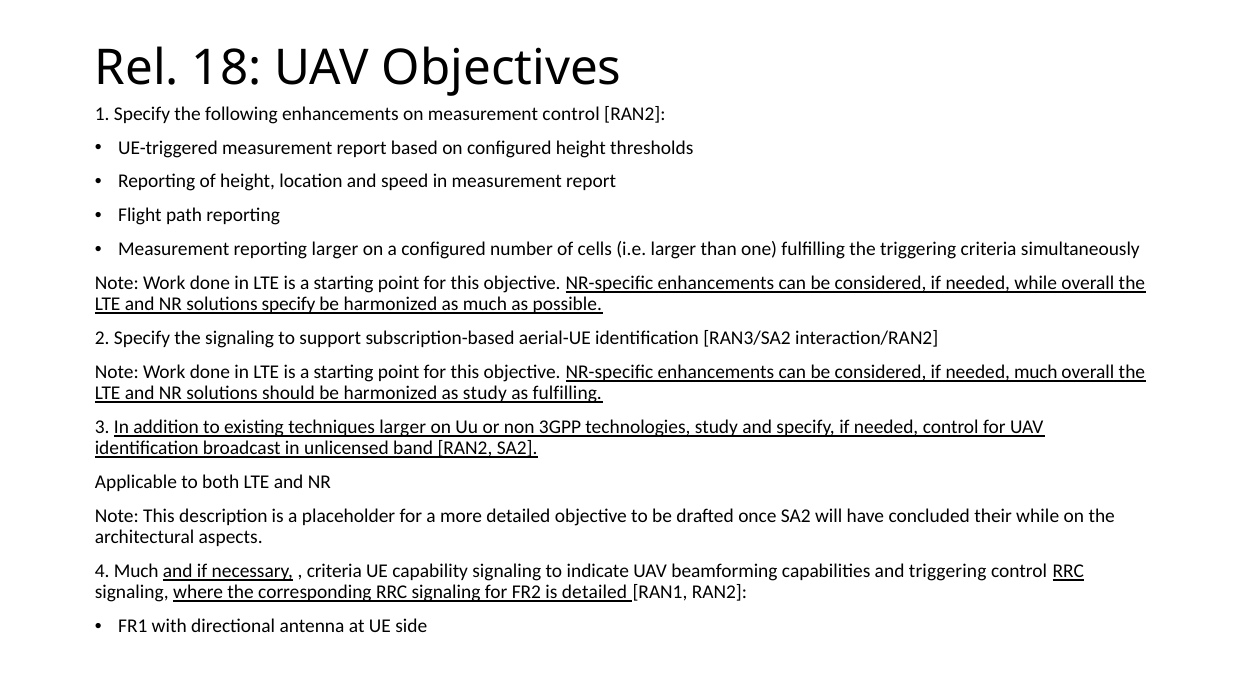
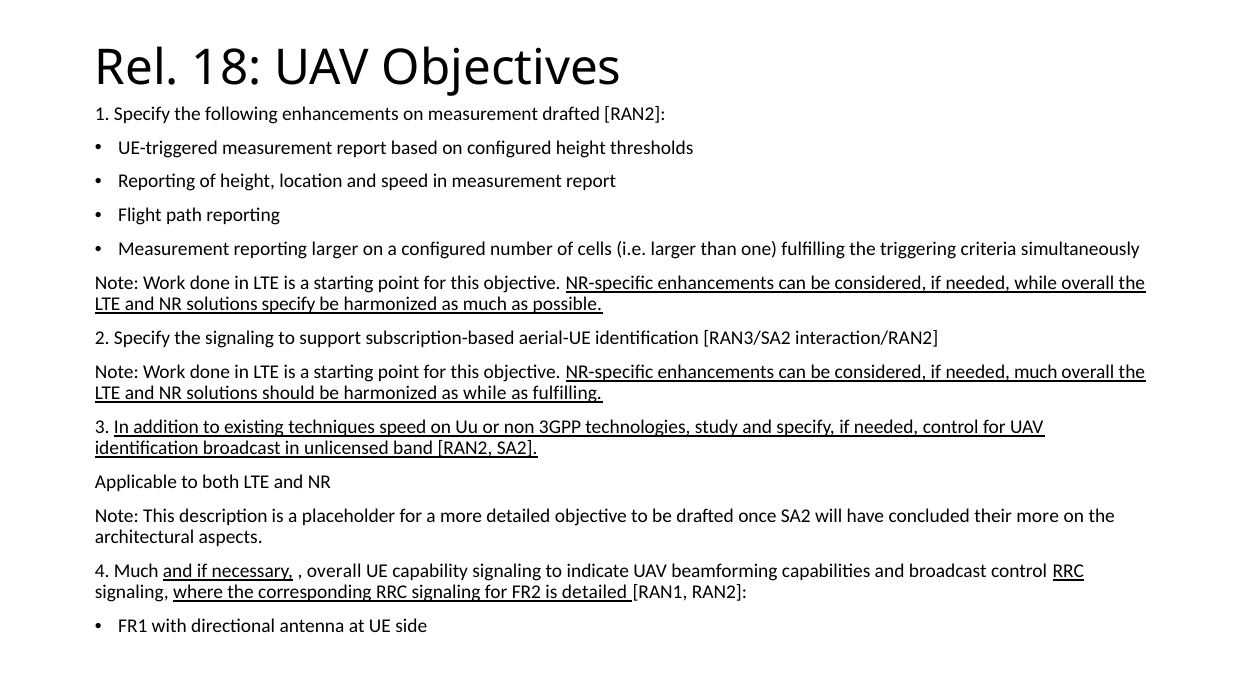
measurement control: control -> drafted
as study: study -> while
techniques larger: larger -> speed
their while: while -> more
criteria at (334, 571): criteria -> overall
and triggering: triggering -> broadcast
